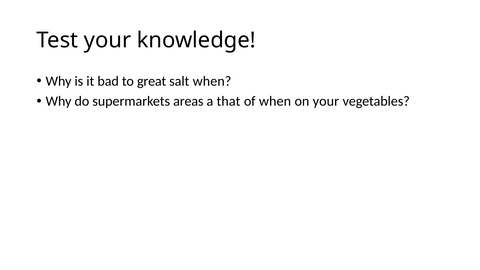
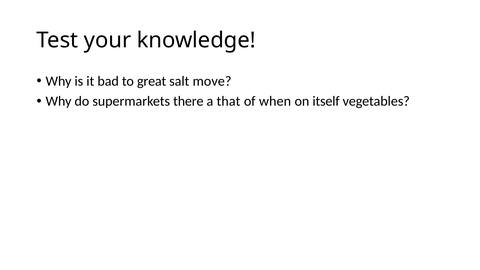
salt when: when -> move
areas: areas -> there
on your: your -> itself
